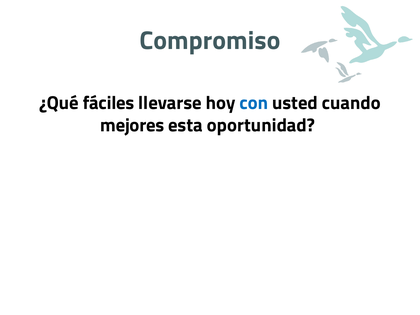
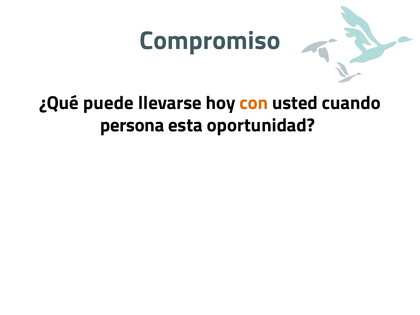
fáciles: fáciles -> puede
con colour: blue -> orange
mejores: mejores -> persona
